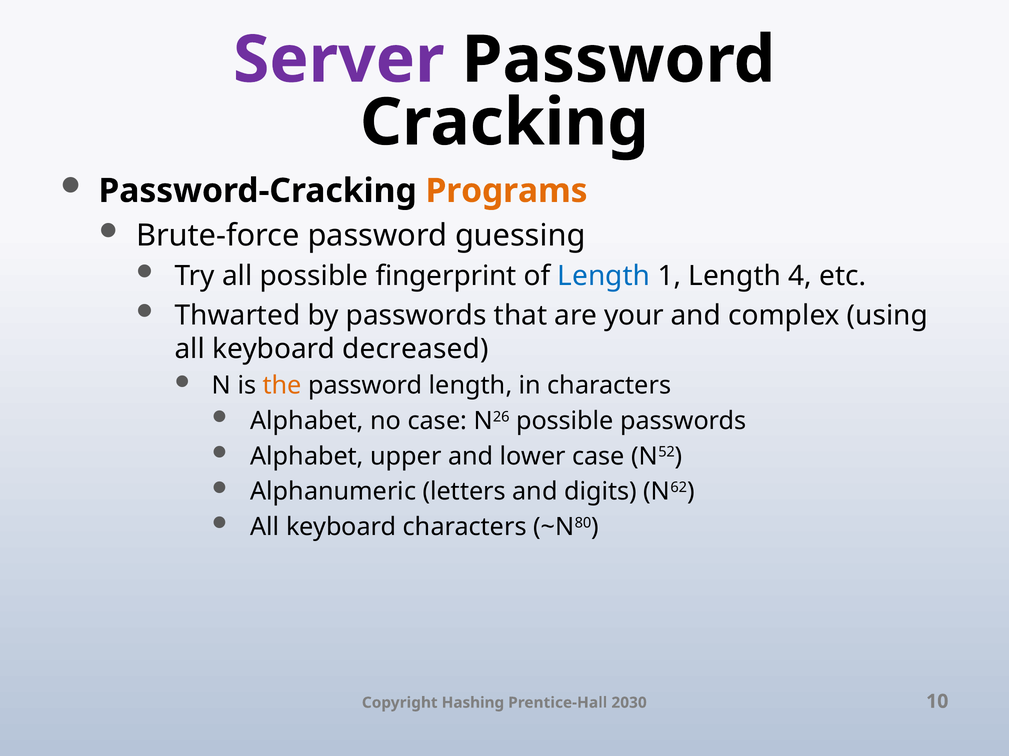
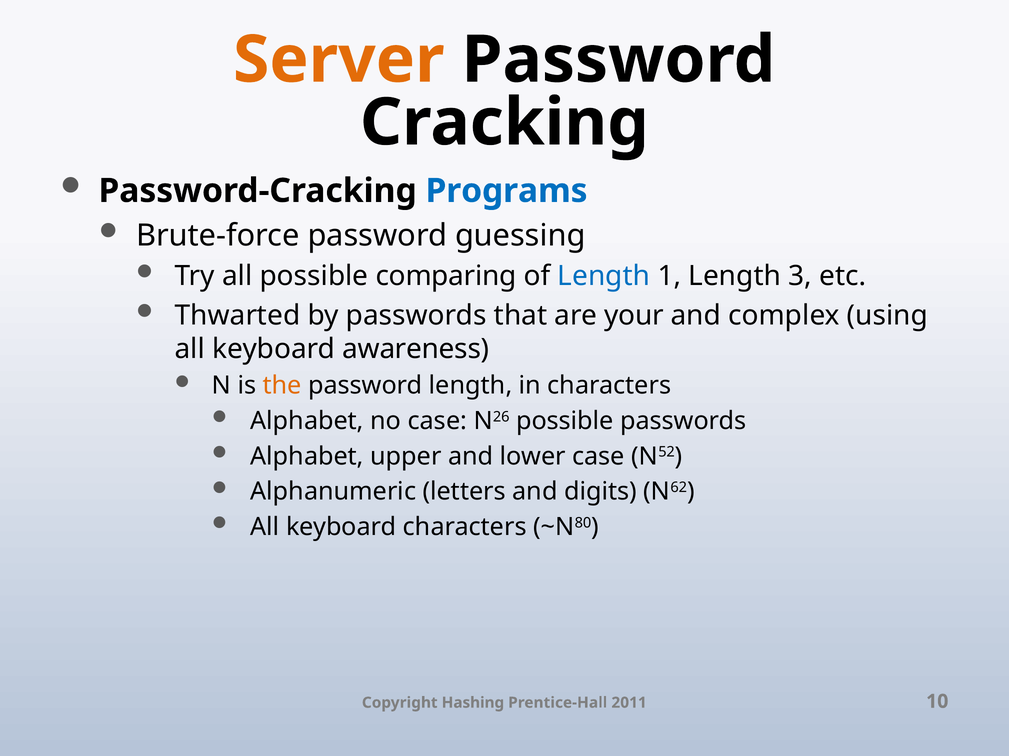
Server colour: purple -> orange
Programs colour: orange -> blue
fingerprint: fingerprint -> comparing
4: 4 -> 3
decreased: decreased -> awareness
2030: 2030 -> 2011
